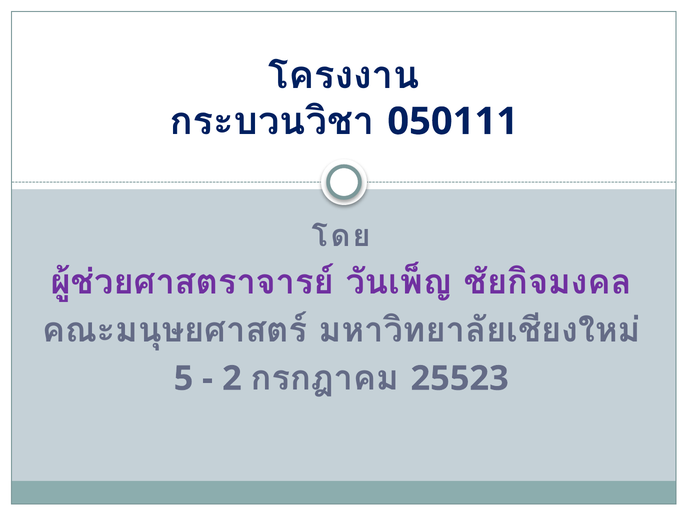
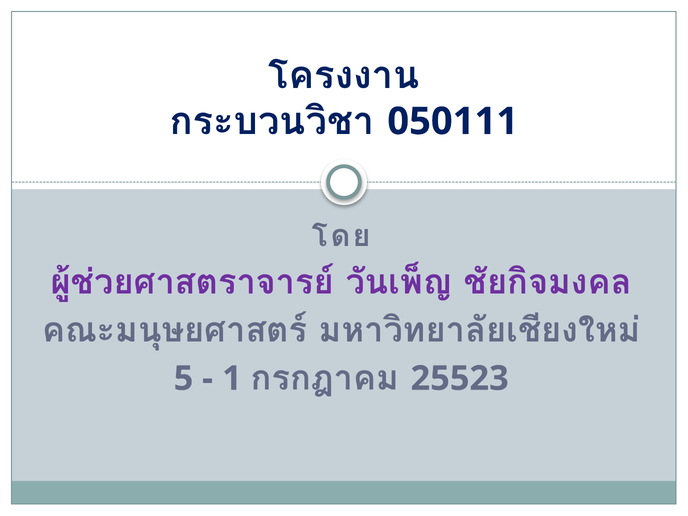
2: 2 -> 1
